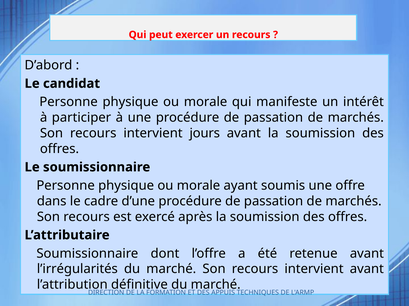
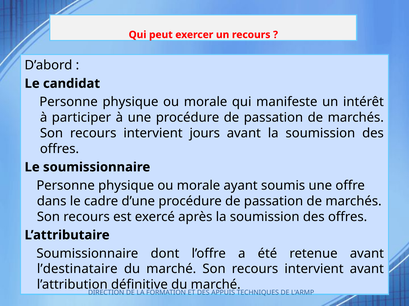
l’irrégularités: l’irrégularités -> l’destinataire
